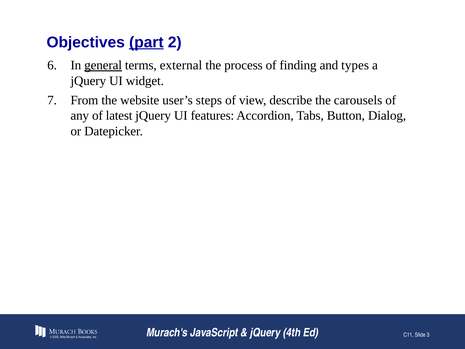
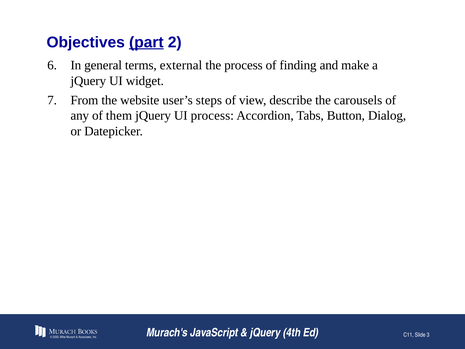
general underline: present -> none
types: types -> make
latest: latest -> them
UI features: features -> process
